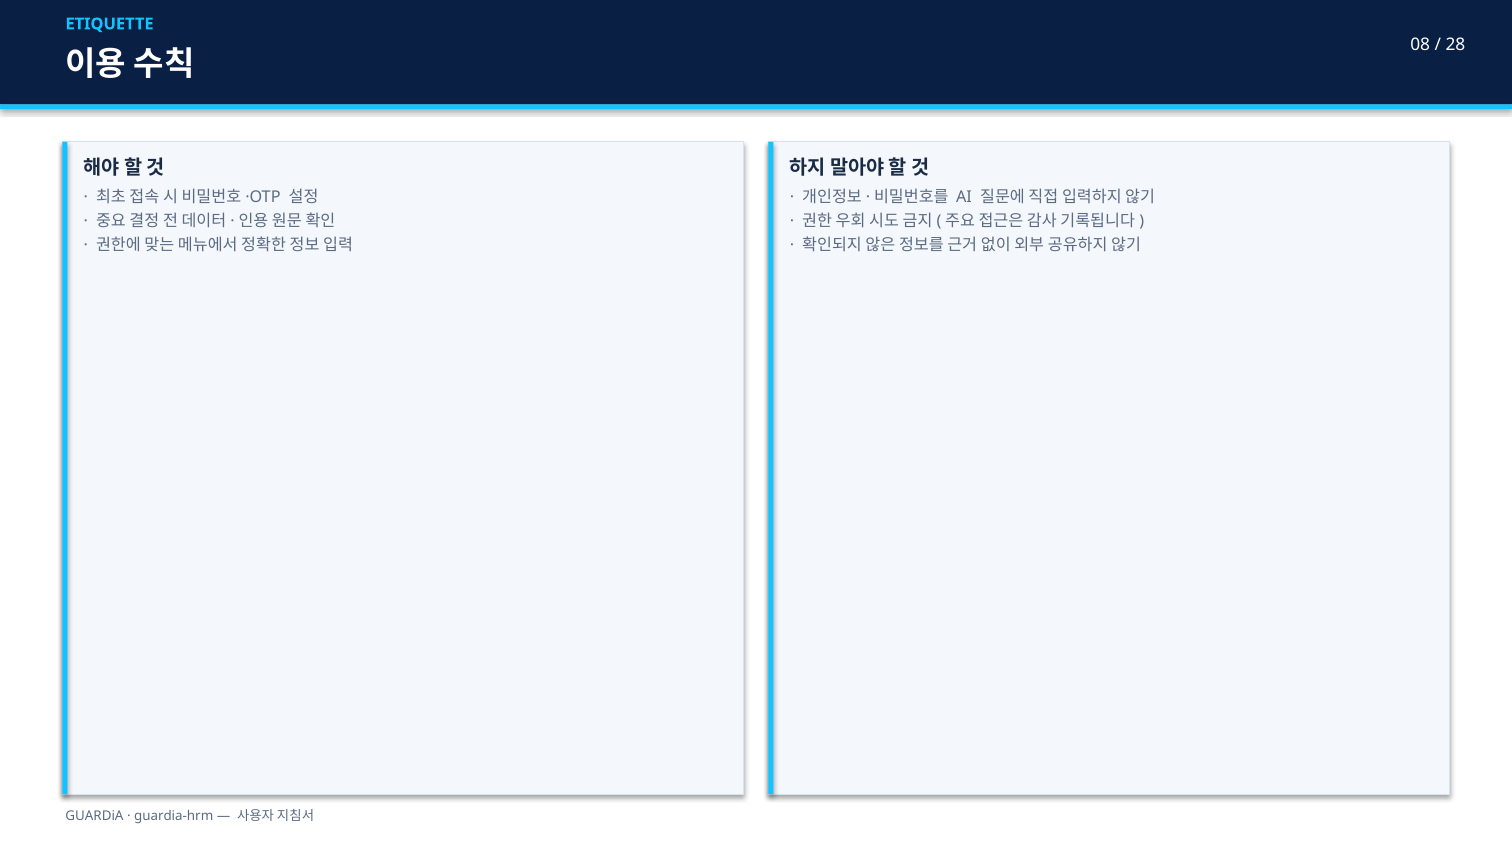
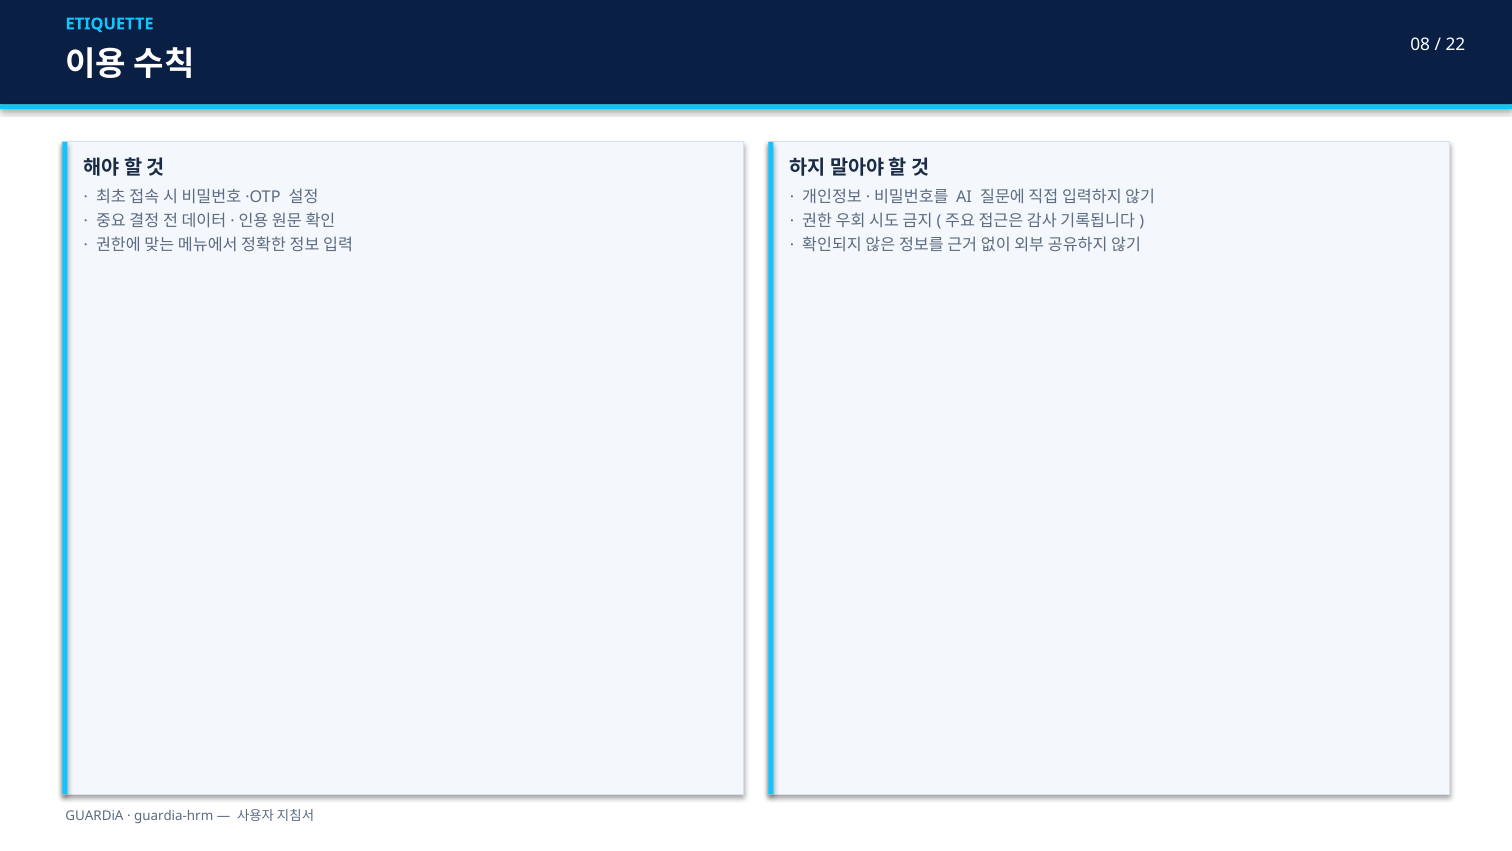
28: 28 -> 22
